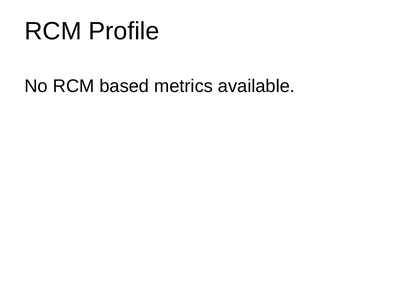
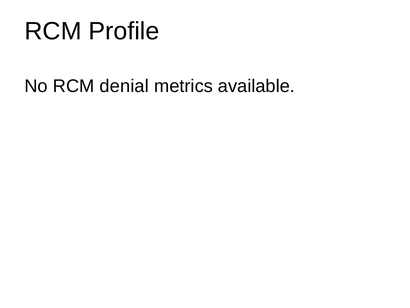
based: based -> denial
